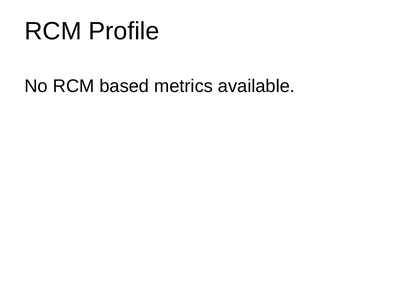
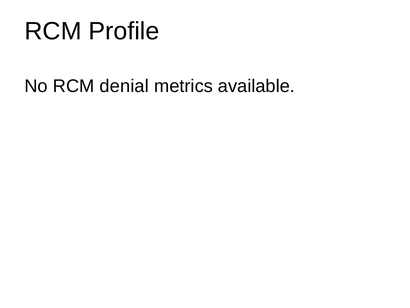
based: based -> denial
